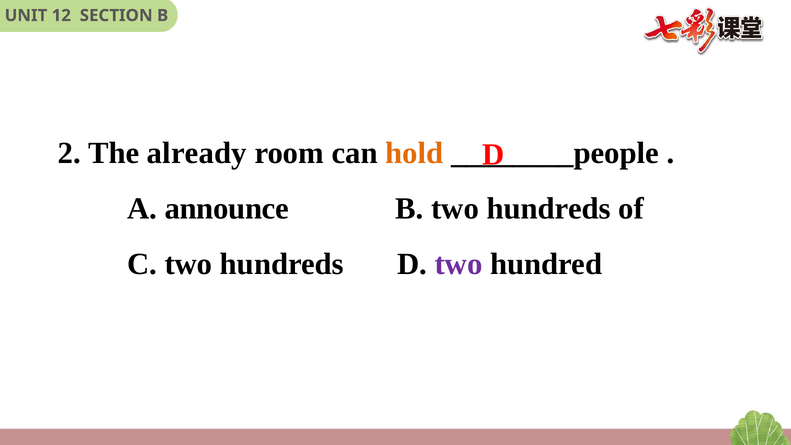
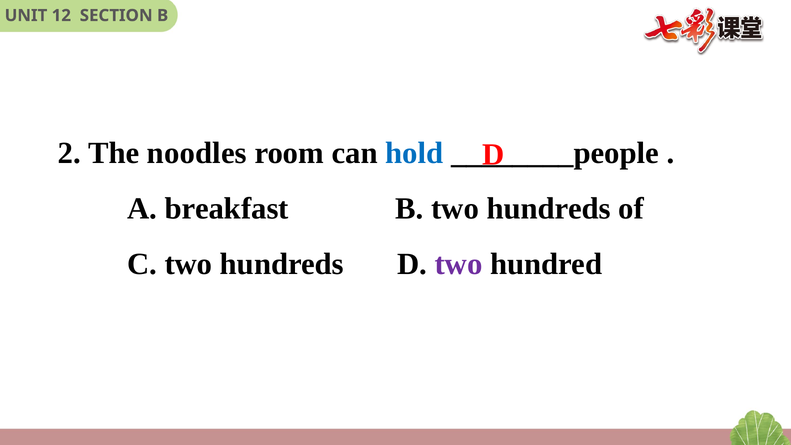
already: already -> noodles
hold colour: orange -> blue
announce: announce -> breakfast
